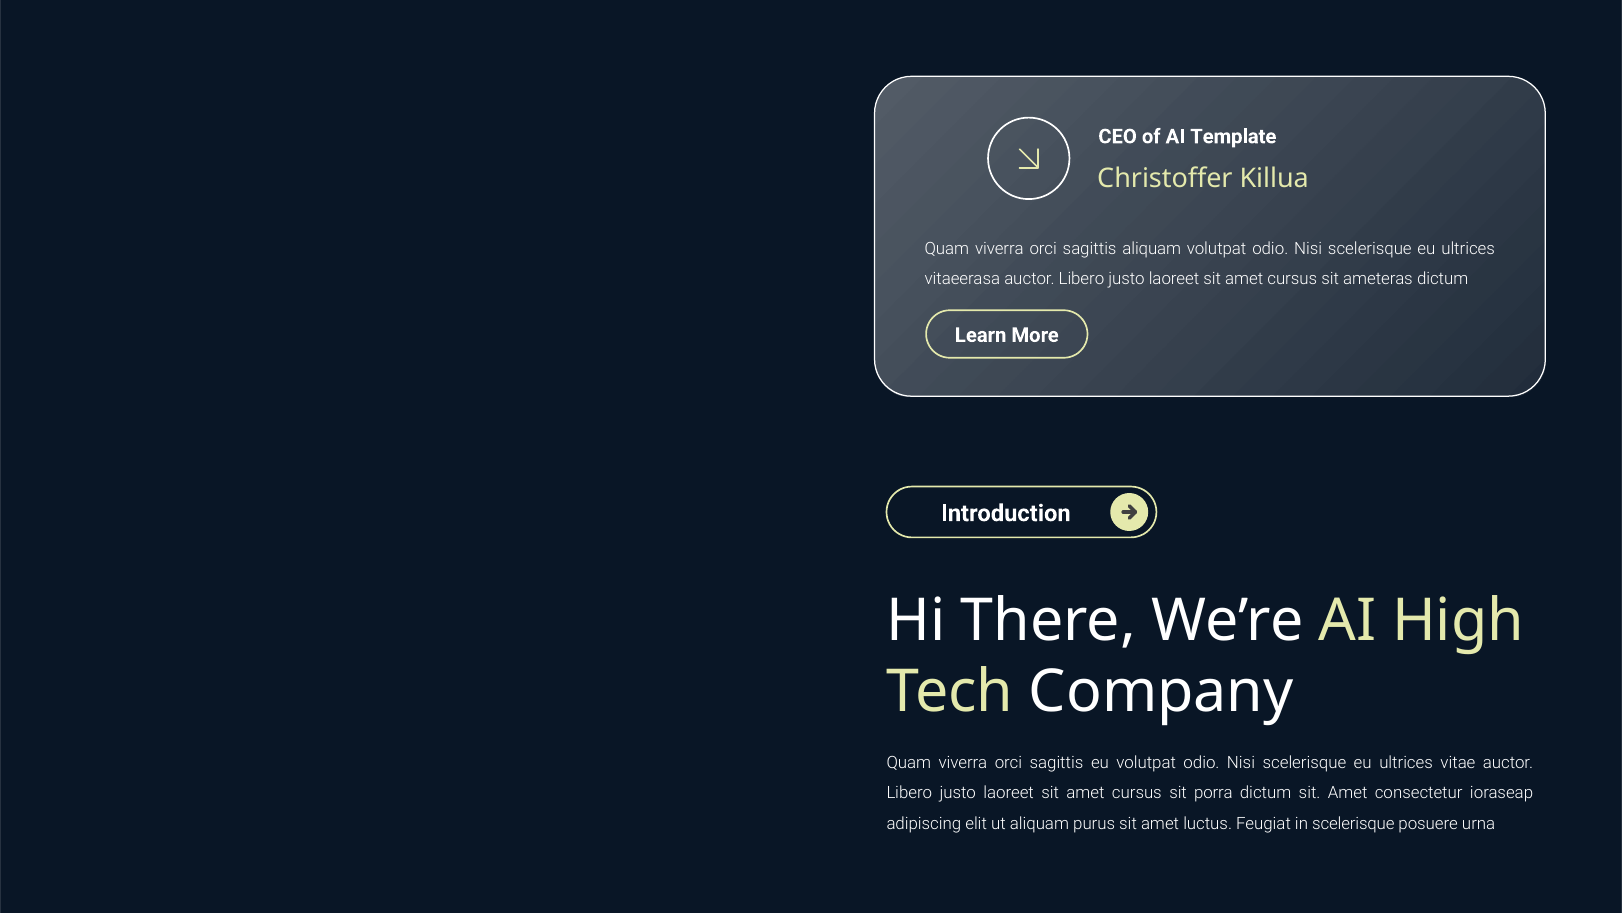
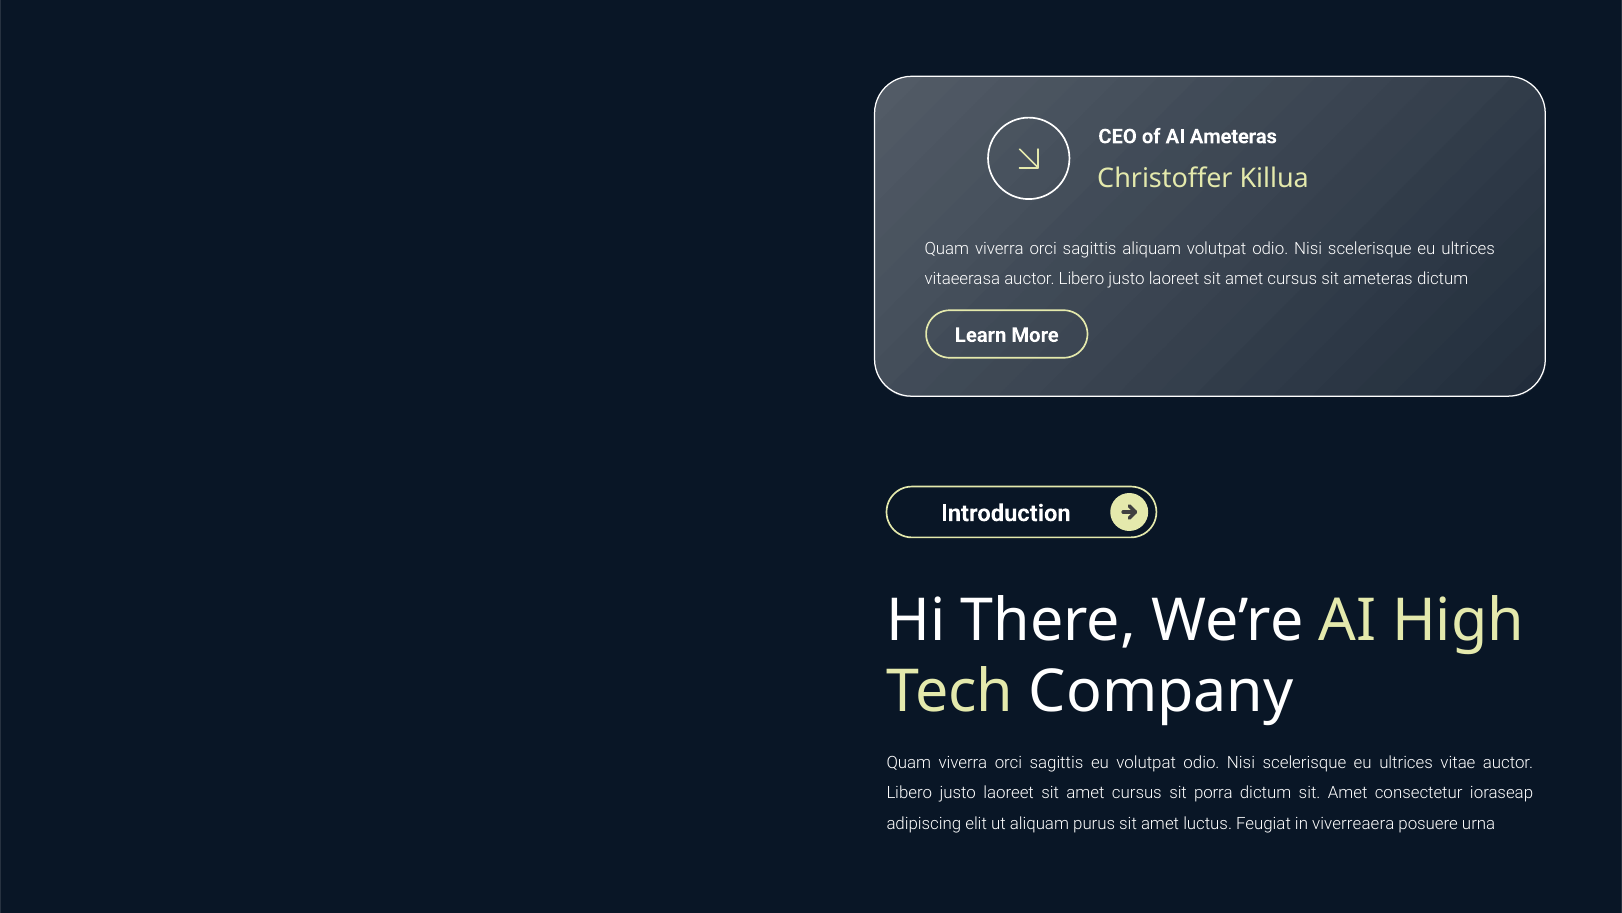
AI Template: Template -> Ameteras
in scelerisque: scelerisque -> viverreaera
